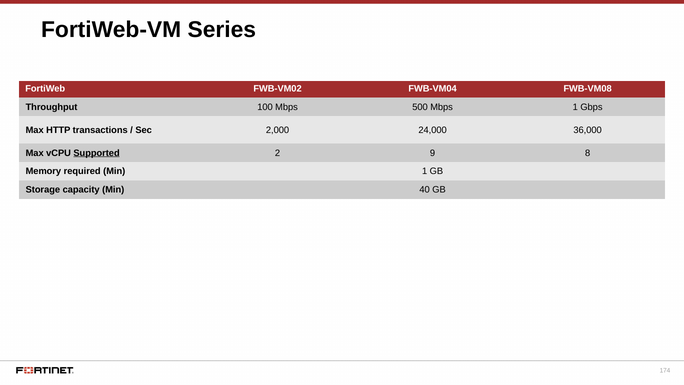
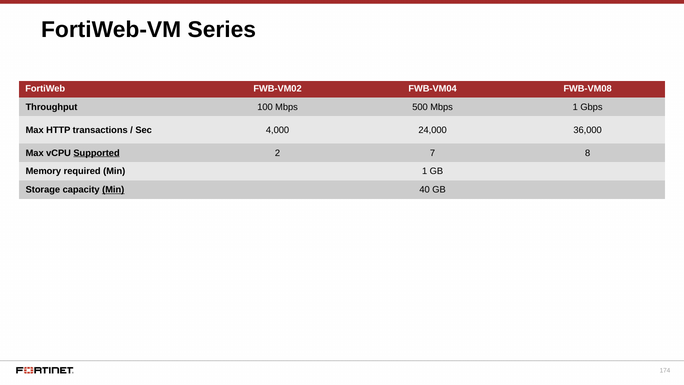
2,000: 2,000 -> 4,000
9: 9 -> 7
Min at (113, 190) underline: none -> present
